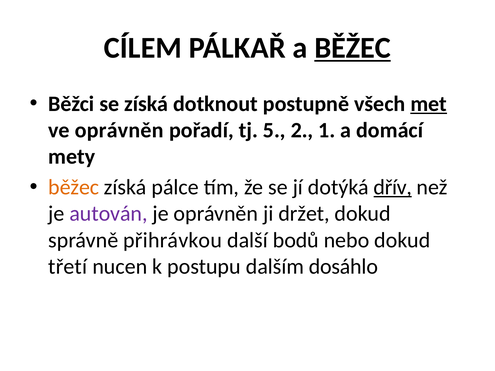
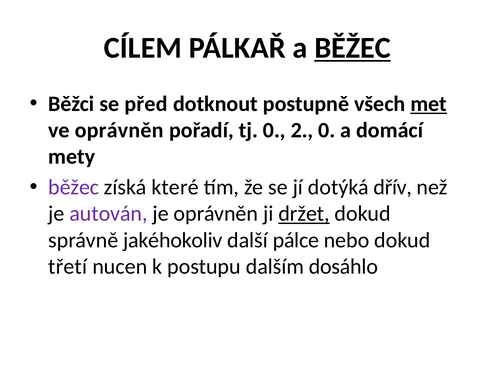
se získá: získá -> před
tj 5: 5 -> 0
2 1: 1 -> 0
běžec at (74, 187) colour: orange -> purple
pálce: pálce -> které
dřív underline: present -> none
držet underline: none -> present
přihrávkou: přihrávkou -> jakéhokoliv
bodů: bodů -> pálce
